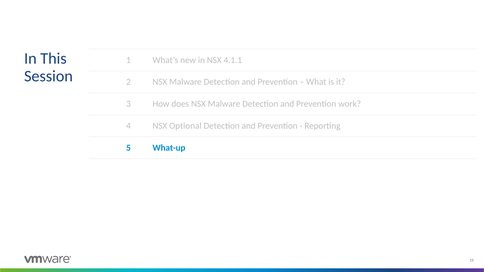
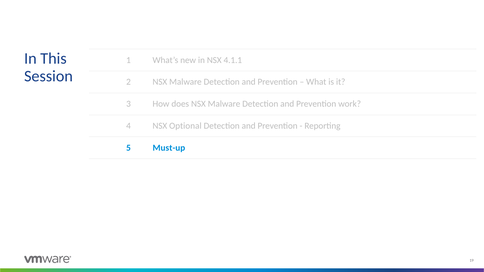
What-up: What-up -> Must-up
